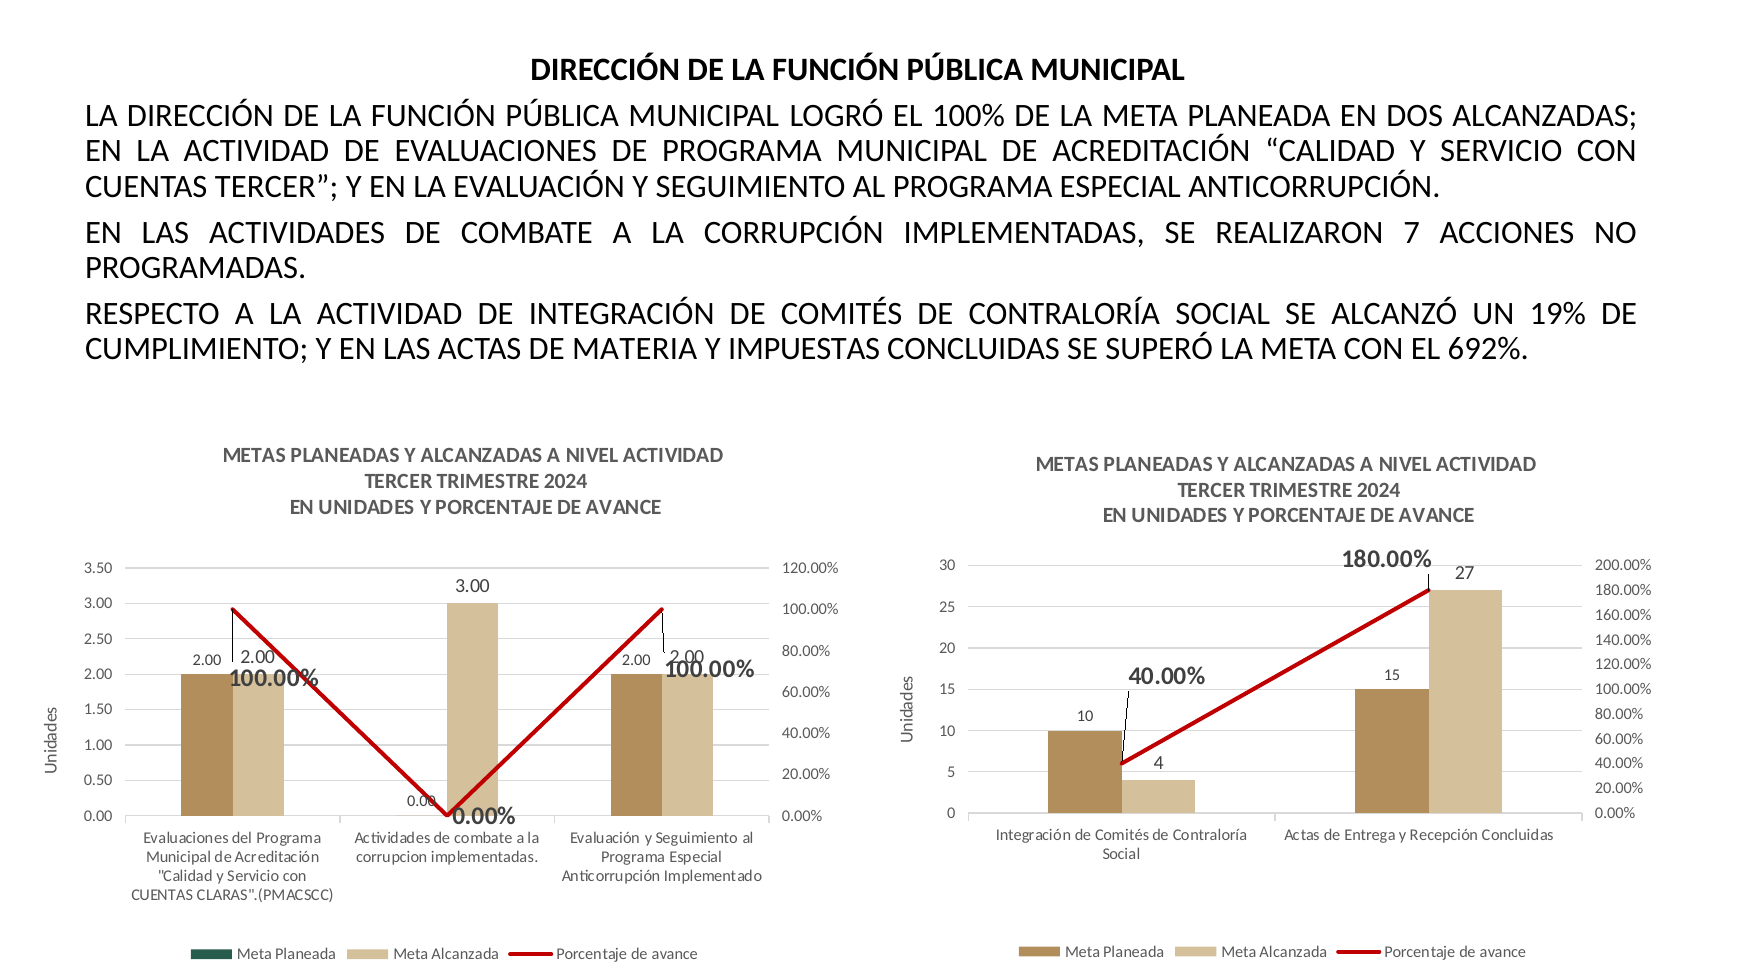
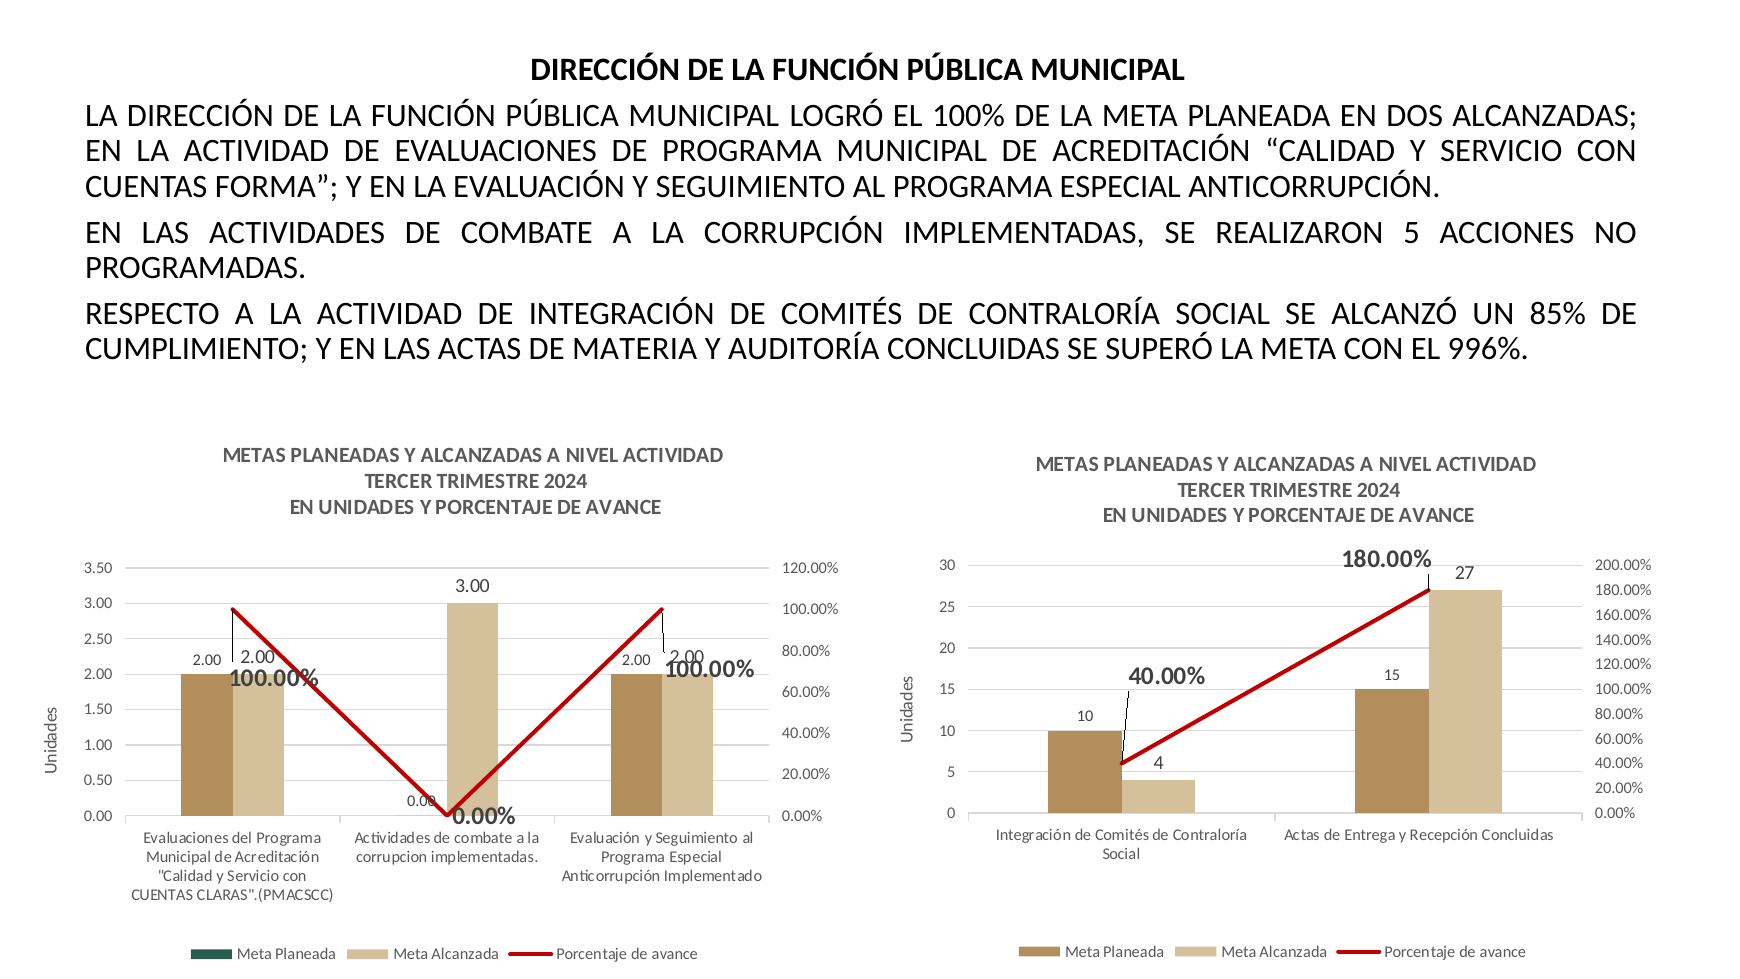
CUENTAS TERCER: TERCER -> FORMA
REALIZARON 7: 7 -> 5
19%: 19% -> 85%
IMPUESTAS: IMPUESTAS -> AUDITORÍA
692%: 692% -> 996%
